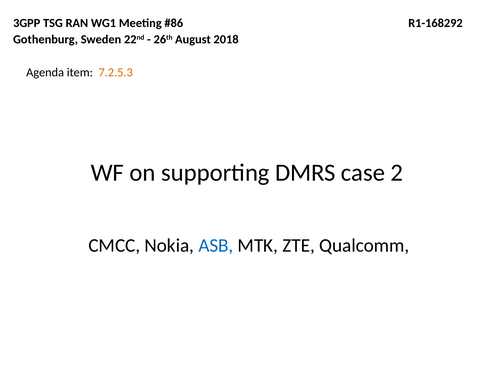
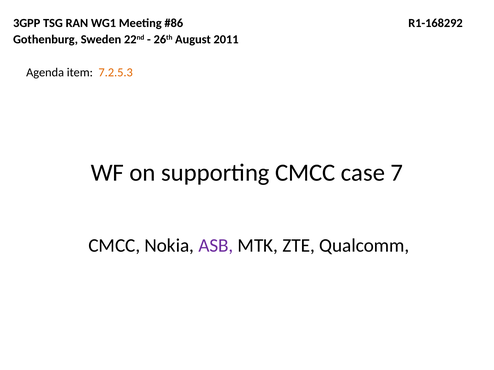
2018: 2018 -> 2011
supporting DMRS: DMRS -> CMCC
2: 2 -> 7
ASB colour: blue -> purple
